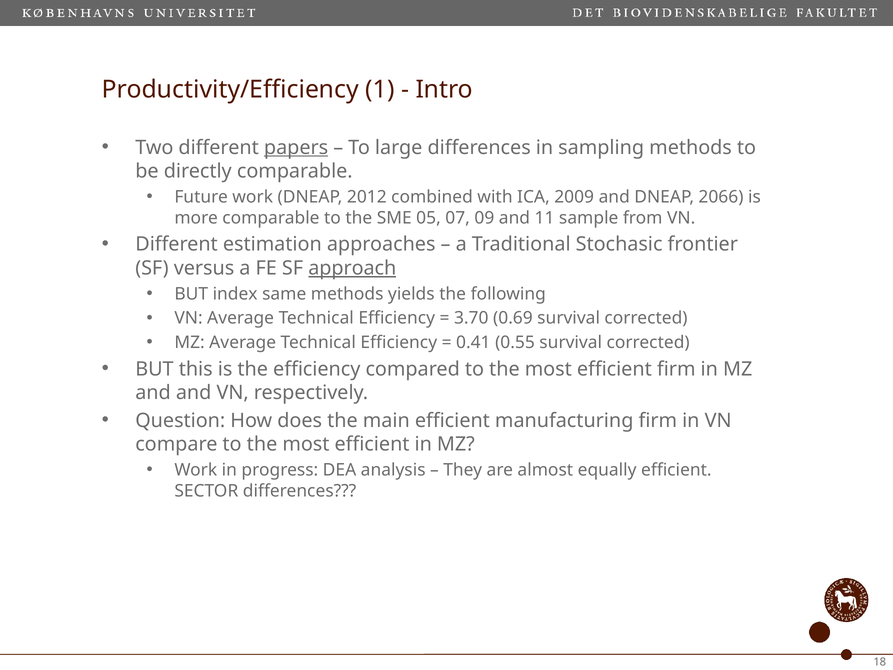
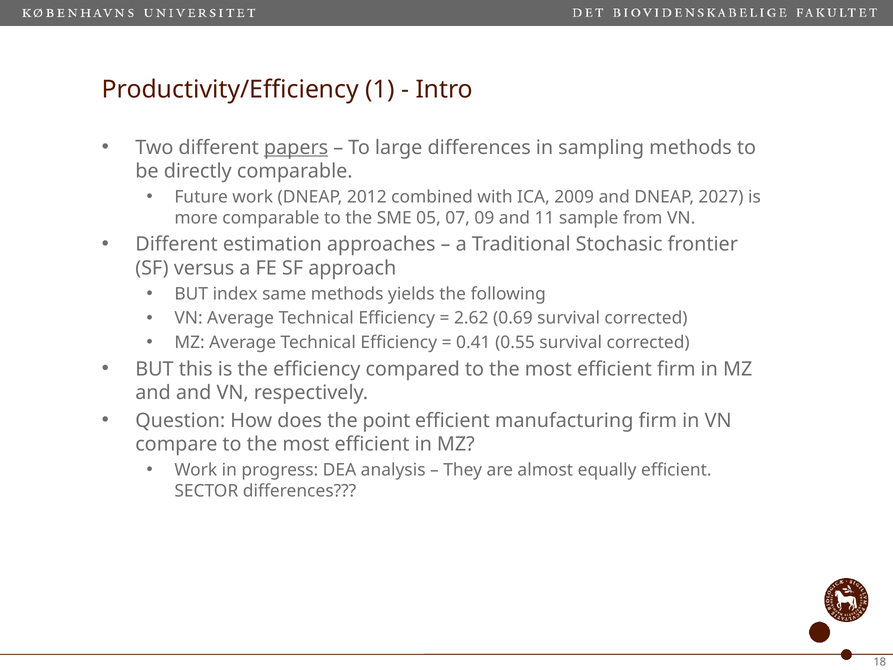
2066: 2066 -> 2027
approach underline: present -> none
3.70: 3.70 -> 2.62
main: main -> point
